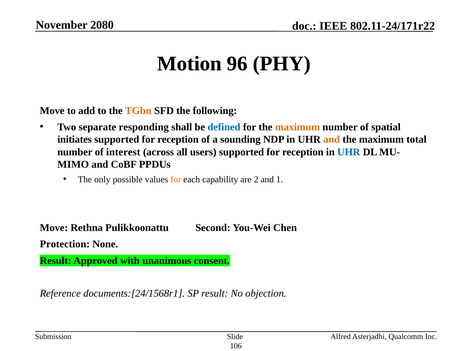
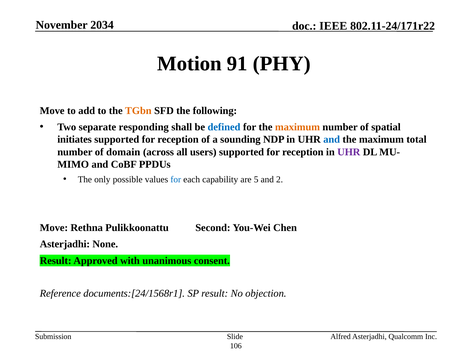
2080: 2080 -> 2034
96: 96 -> 91
and at (332, 140) colour: orange -> blue
interest: interest -> domain
UHR at (349, 152) colour: blue -> purple
for at (176, 179) colour: orange -> blue
2: 2 -> 5
1: 1 -> 2
Protection at (65, 244): Protection -> Asterjadhi
